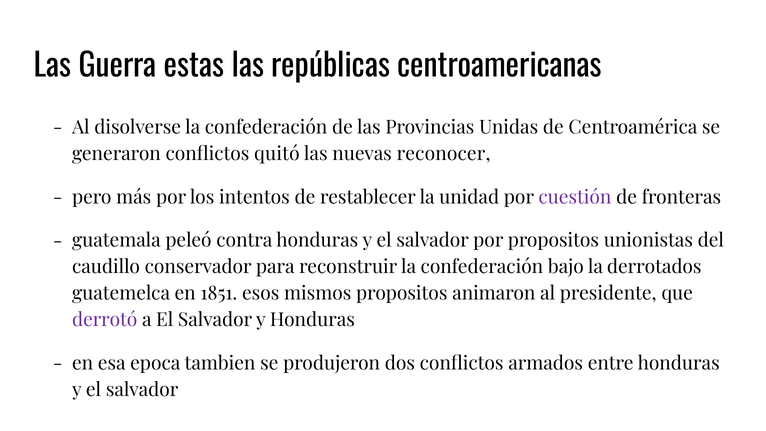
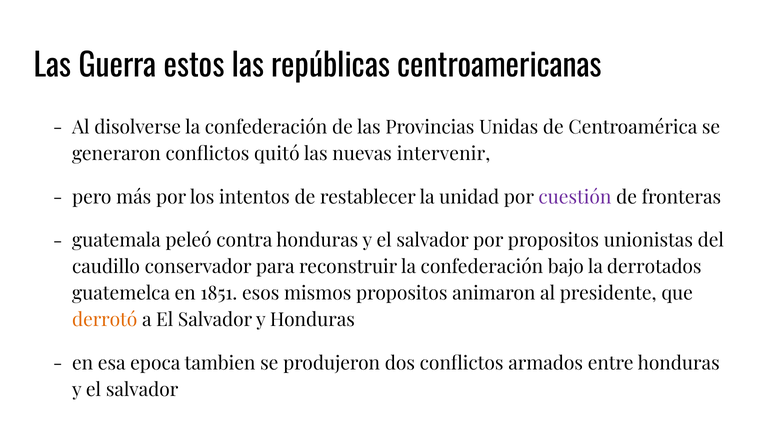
estas: estas -> estos
reconocer: reconocer -> intervenir
derrotó colour: purple -> orange
